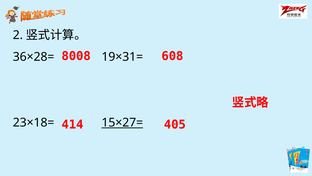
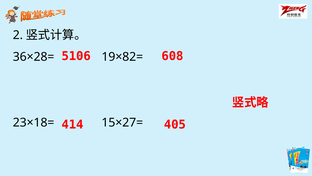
8008: 8008 -> 5106
19×31=: 19×31= -> 19×82=
15×27= underline: present -> none
